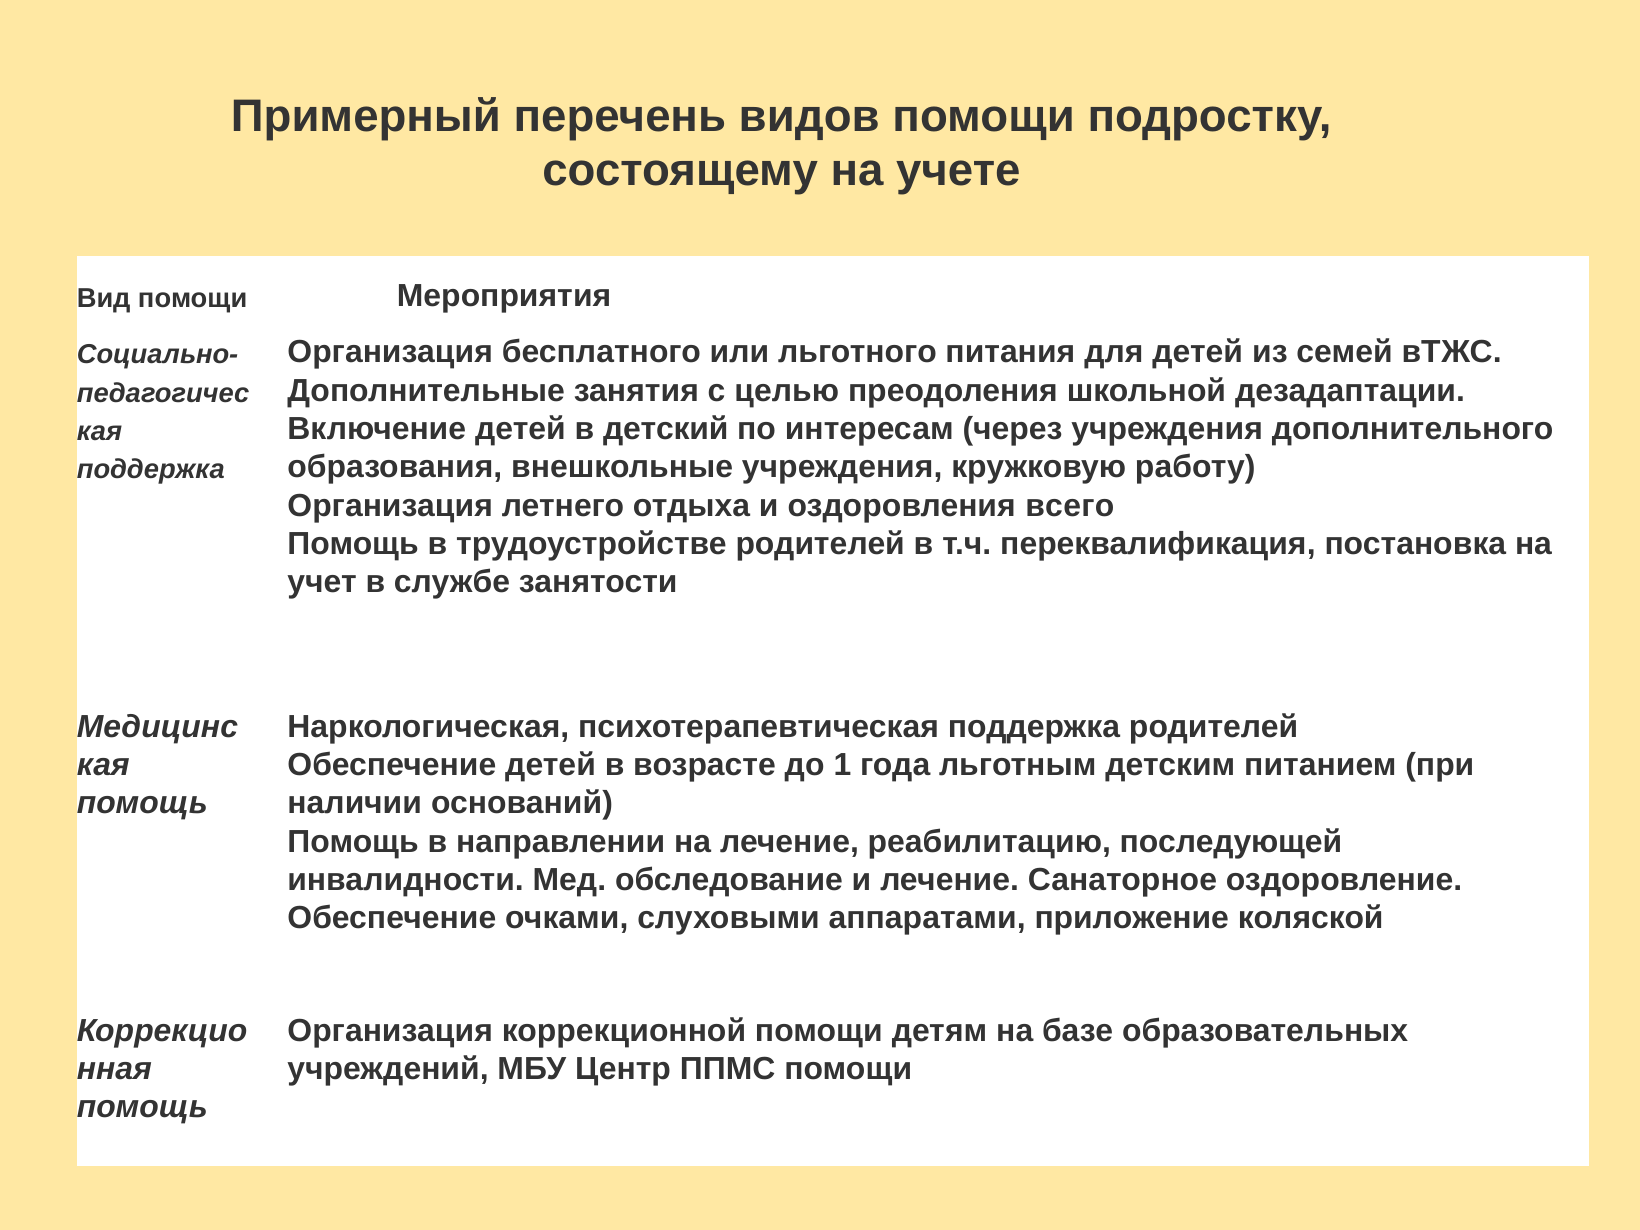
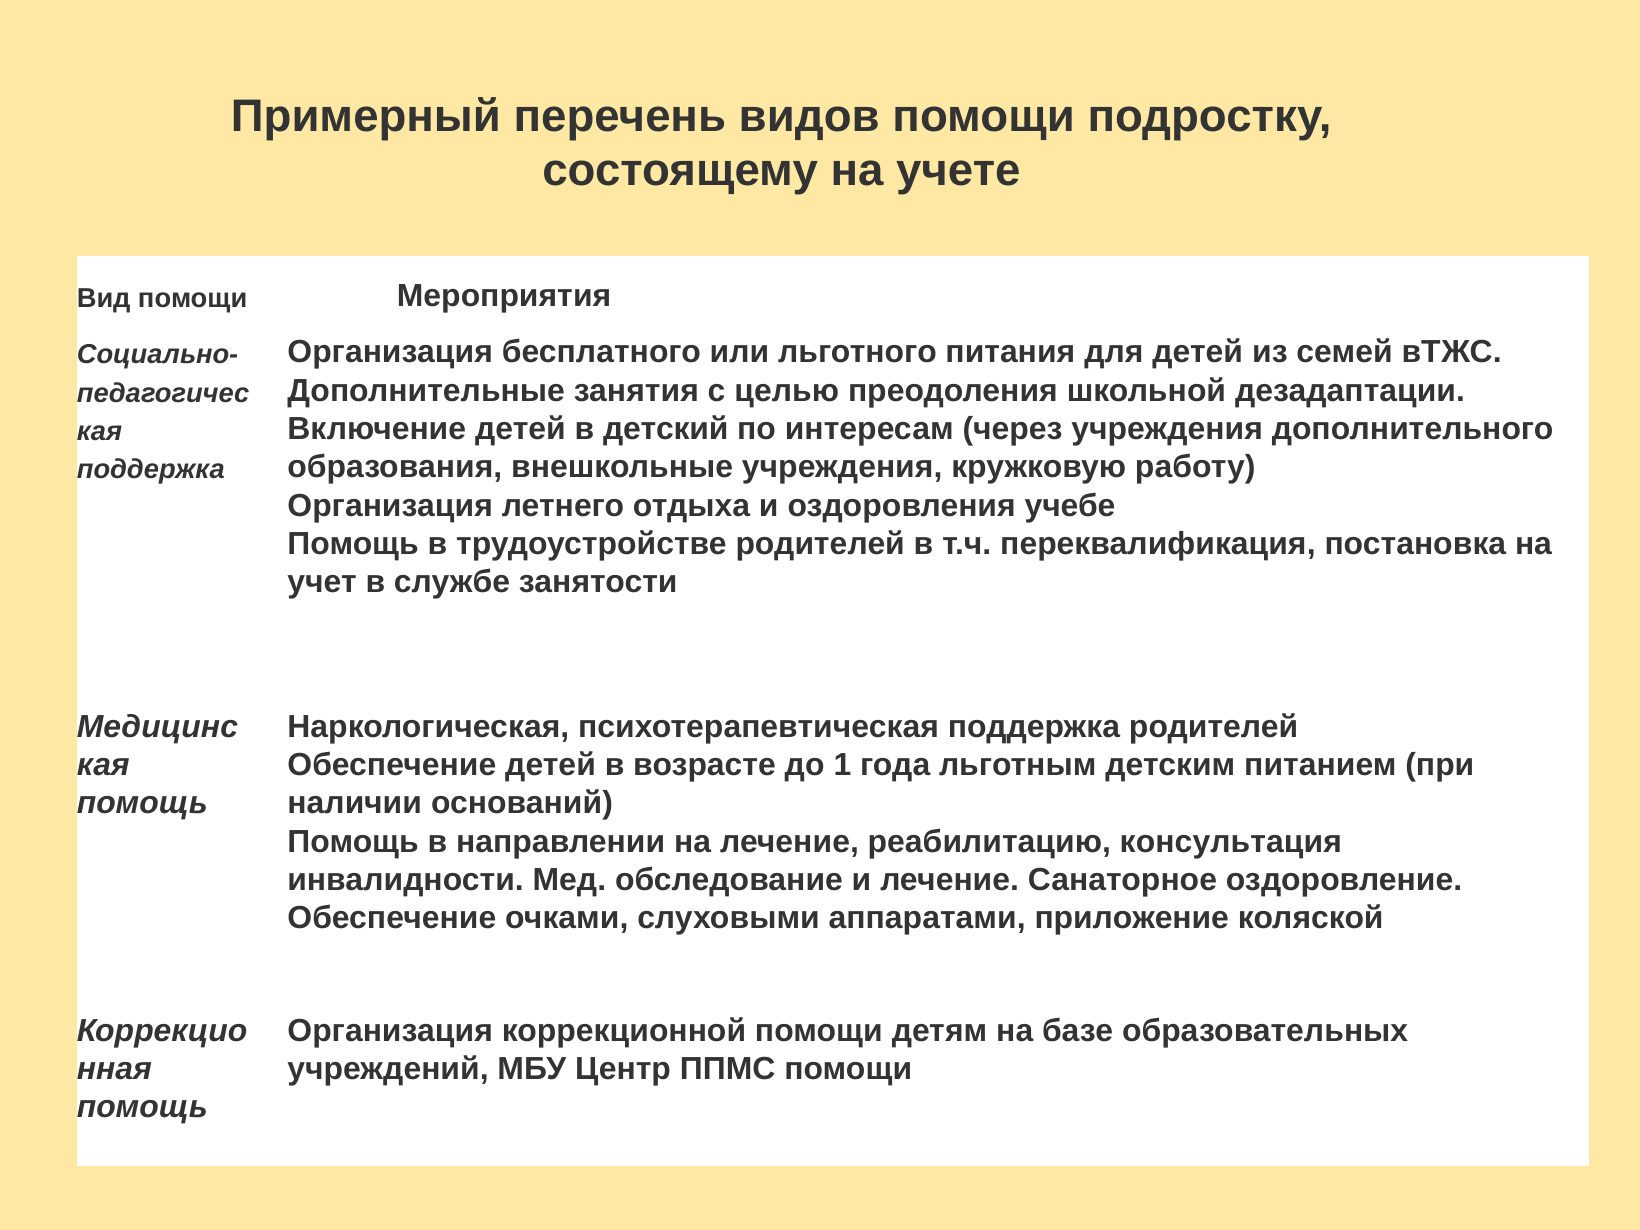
всего: всего -> учебе
последующей: последующей -> консультация
